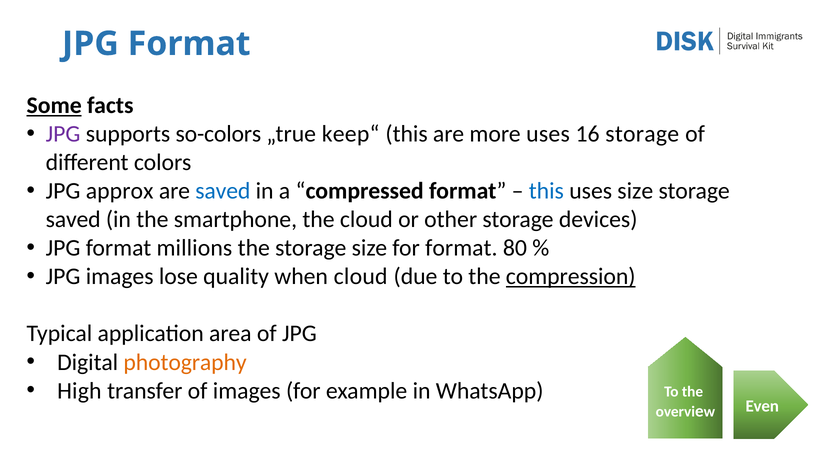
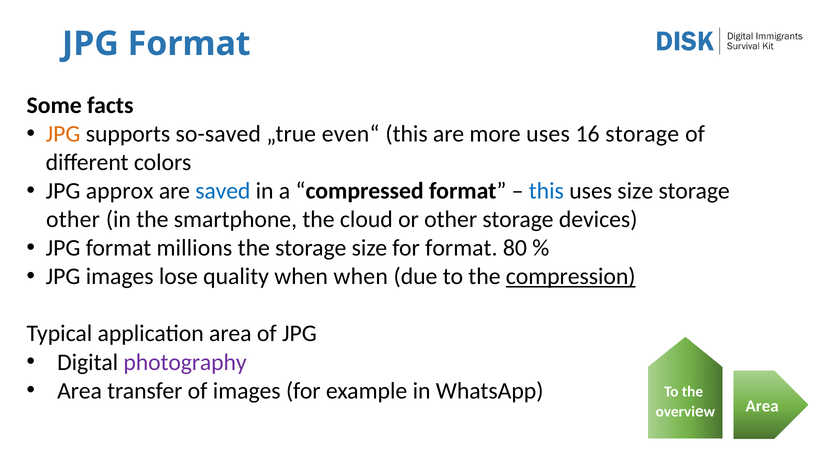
Some underline: present -> none
JPG at (63, 134) colour: purple -> orange
so-colors: so-colors -> so-saved
keep“: keep“ -> even“
saved at (73, 220): saved -> other
when cloud: cloud -> when
photography colour: orange -> purple
High at (79, 391): High -> Area
Even at (762, 406): Even -> Area
